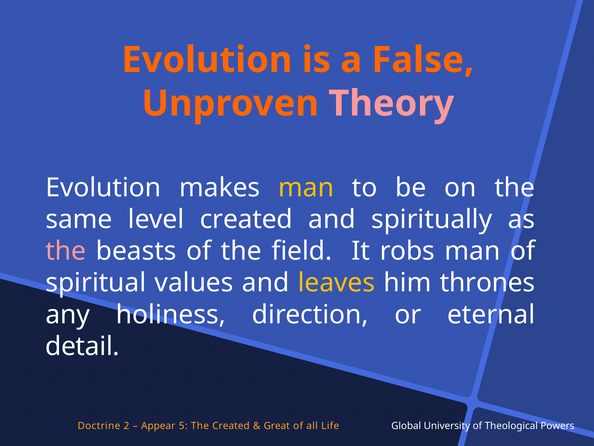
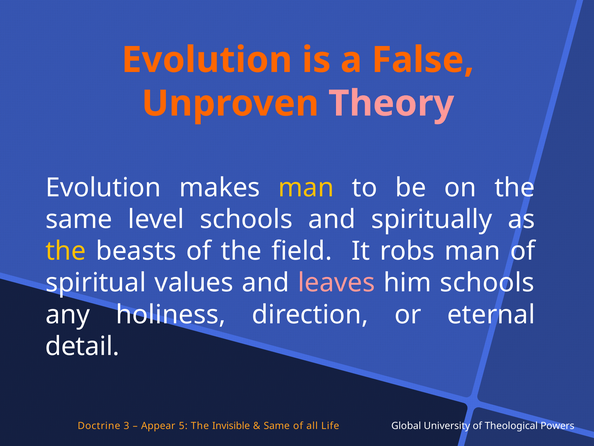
level created: created -> schools
the at (66, 251) colour: pink -> yellow
leaves colour: yellow -> pink
him thrones: thrones -> schools
2: 2 -> 3
The Created: Created -> Invisible
Great at (277, 426): Great -> Same
